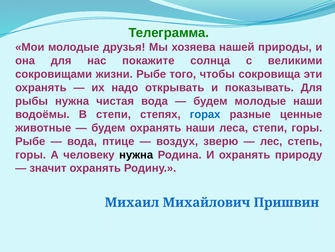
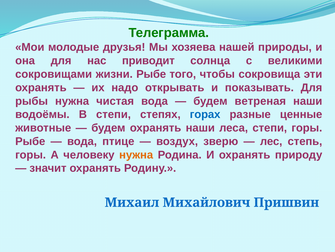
покажите: покажите -> приводит
будем молодые: молодые -> ветреная
нужна at (136, 154) colour: black -> orange
